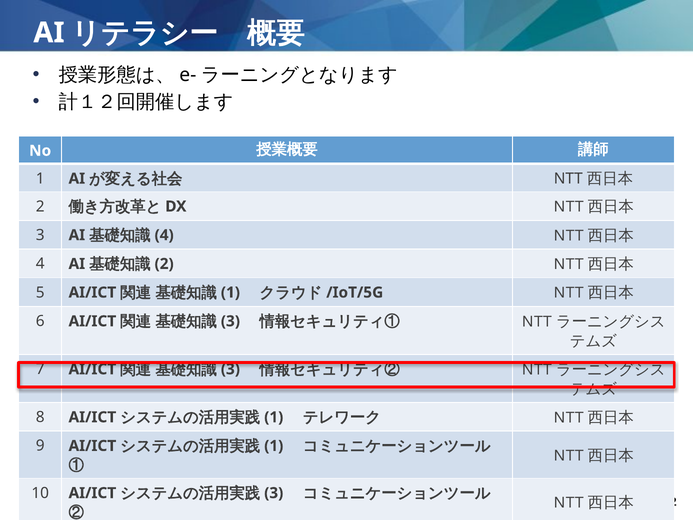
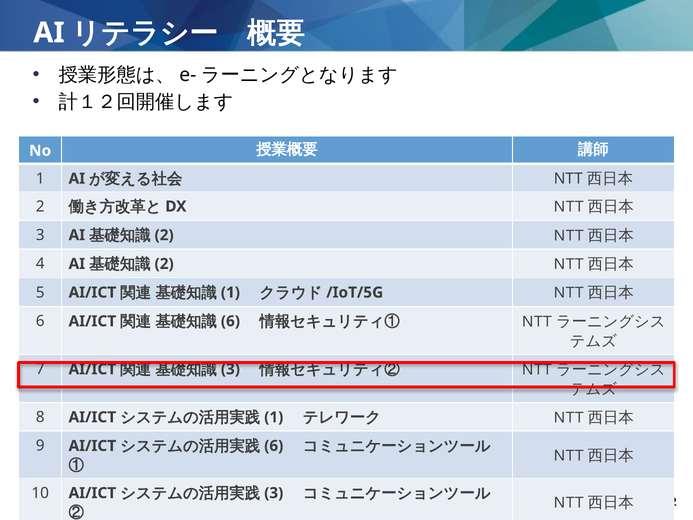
4 at (164, 235): 4 -> 2
3 at (230, 321): 3 -> 6
1 at (274, 446): 1 -> 6
